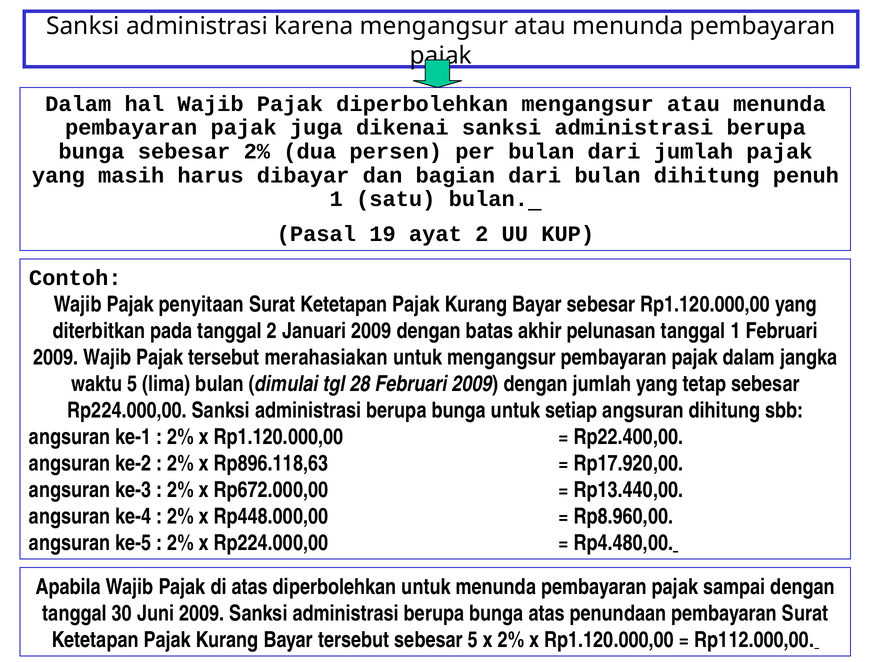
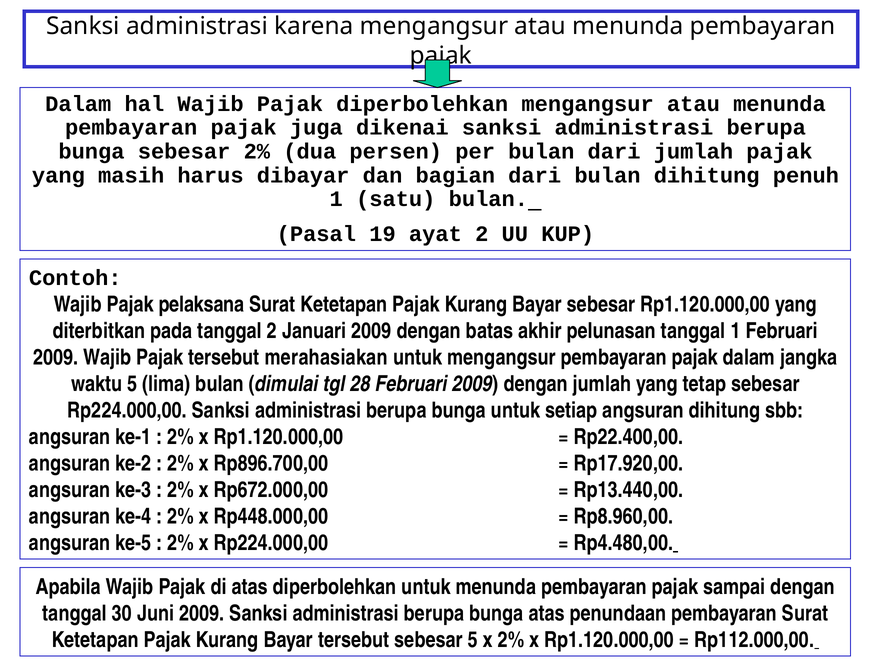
penyitaan: penyitaan -> pelaksana
Rp896.118,63: Rp896.118,63 -> Rp896.700,00
